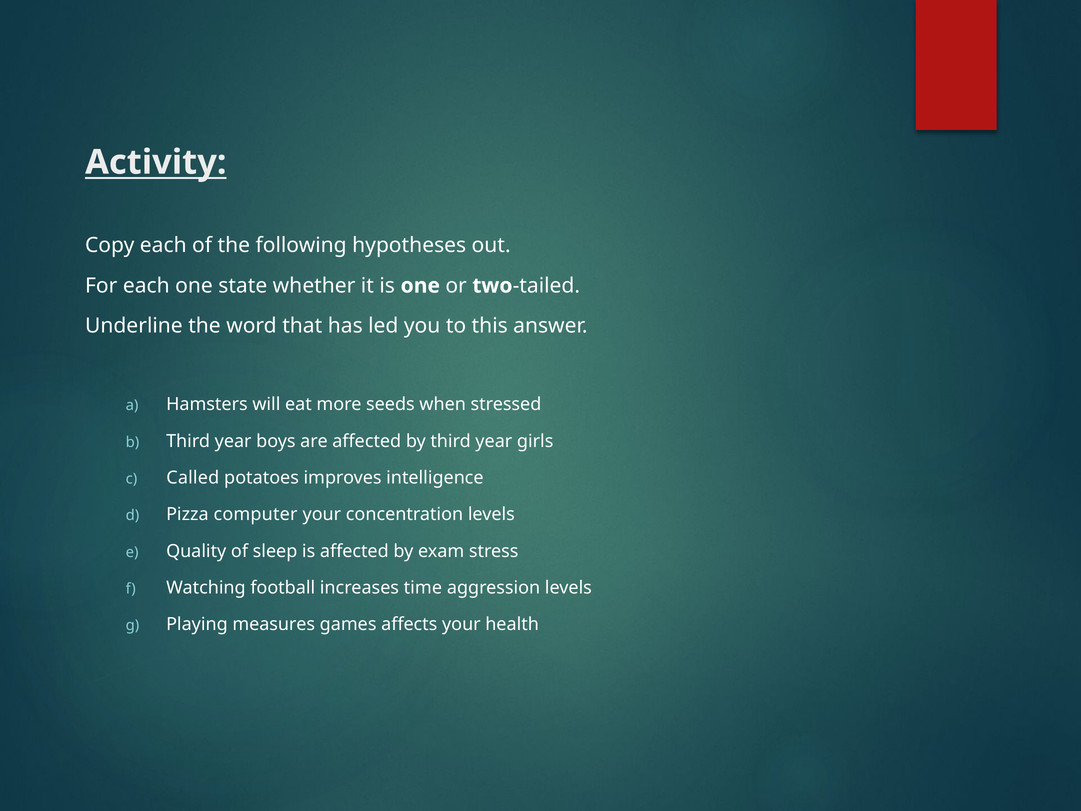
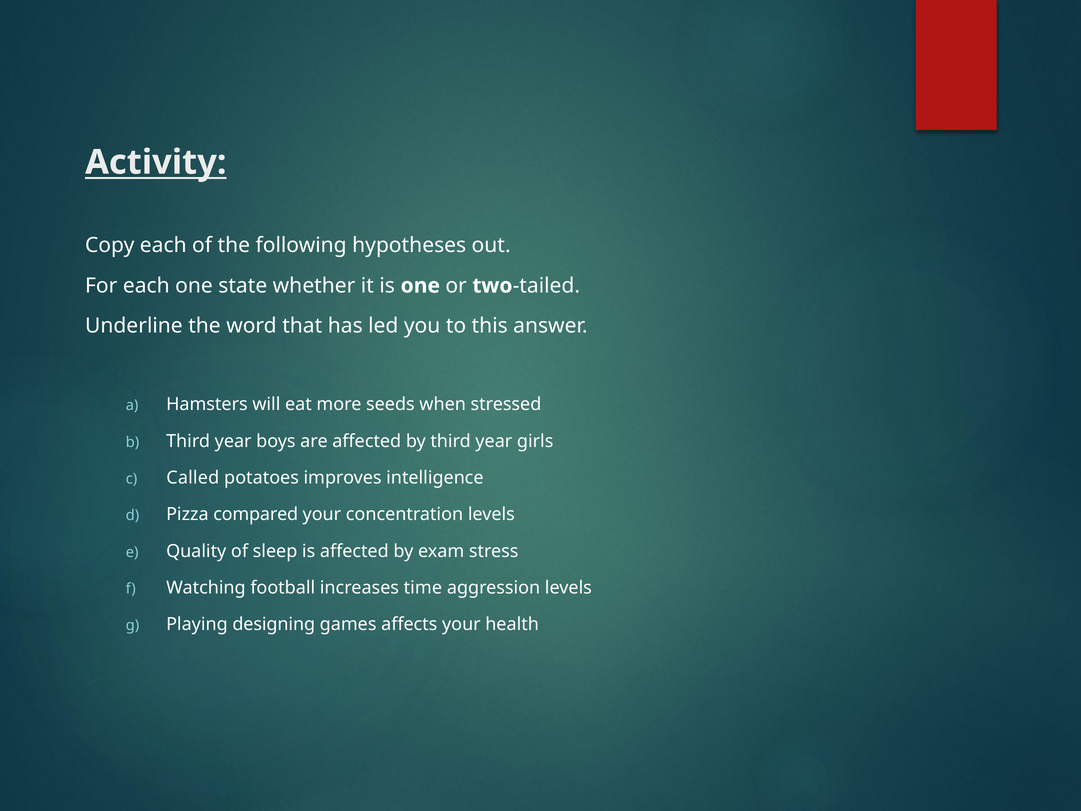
computer: computer -> compared
measures: measures -> designing
